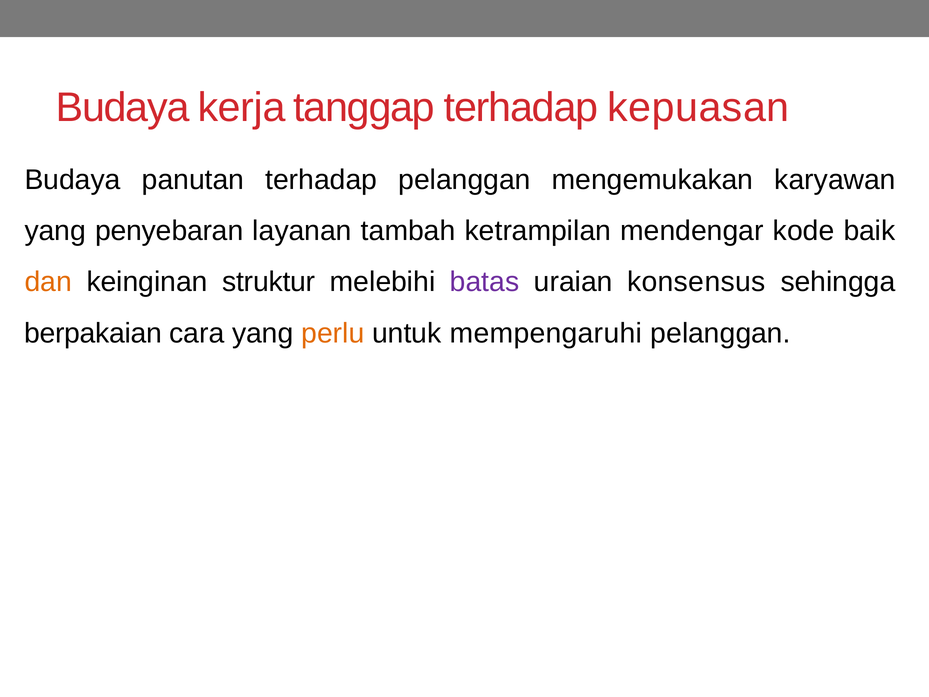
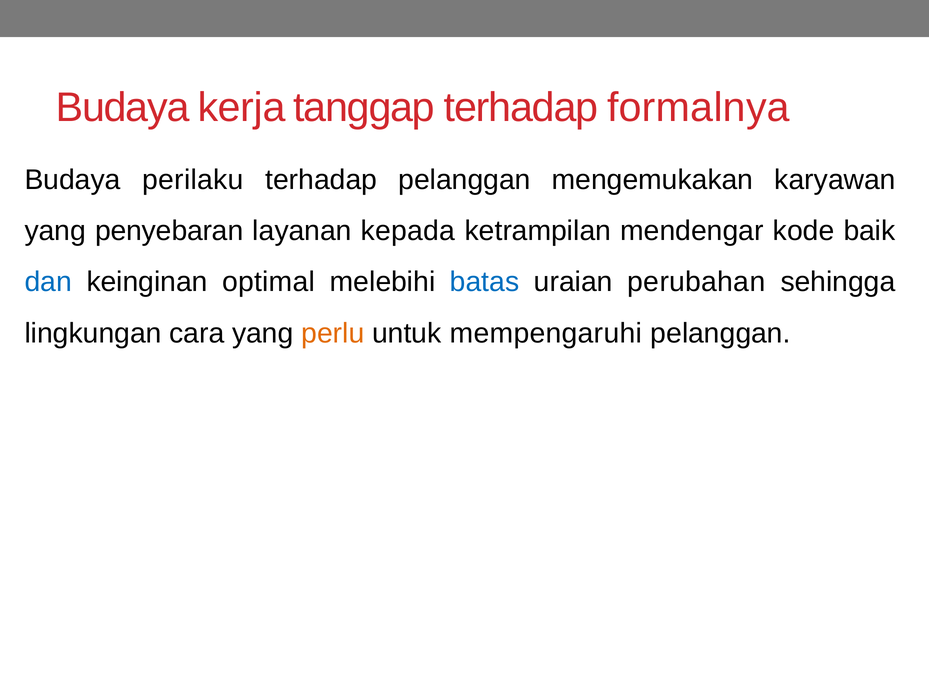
kepuasan: kepuasan -> formalnya
panutan: panutan -> perilaku
tambah: tambah -> kepada
dan colour: orange -> blue
struktur: struktur -> optimal
batas colour: purple -> blue
konsensus: konsensus -> perubahan
berpakaian: berpakaian -> lingkungan
